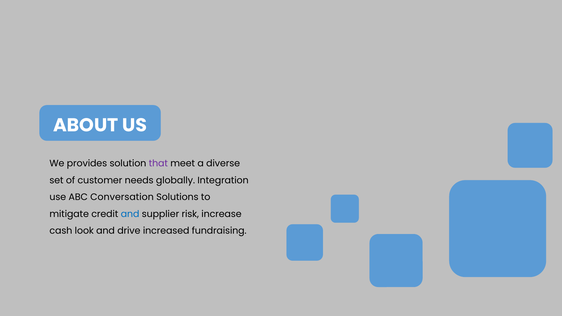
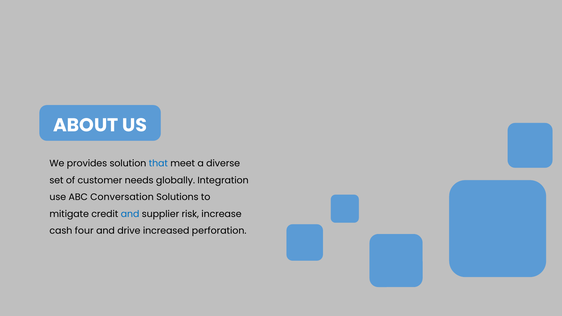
that colour: purple -> blue
look: look -> four
fundraising: fundraising -> perforation
